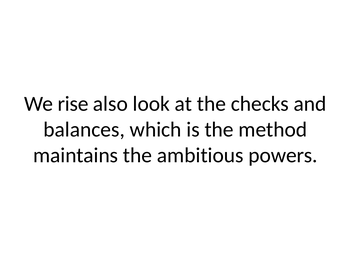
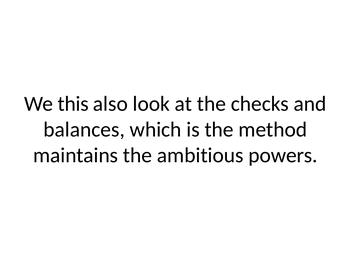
rise: rise -> this
